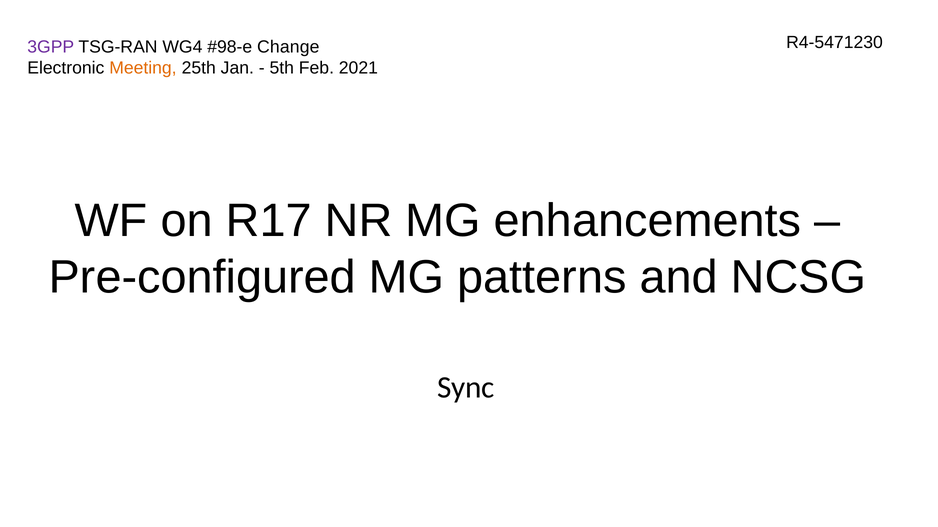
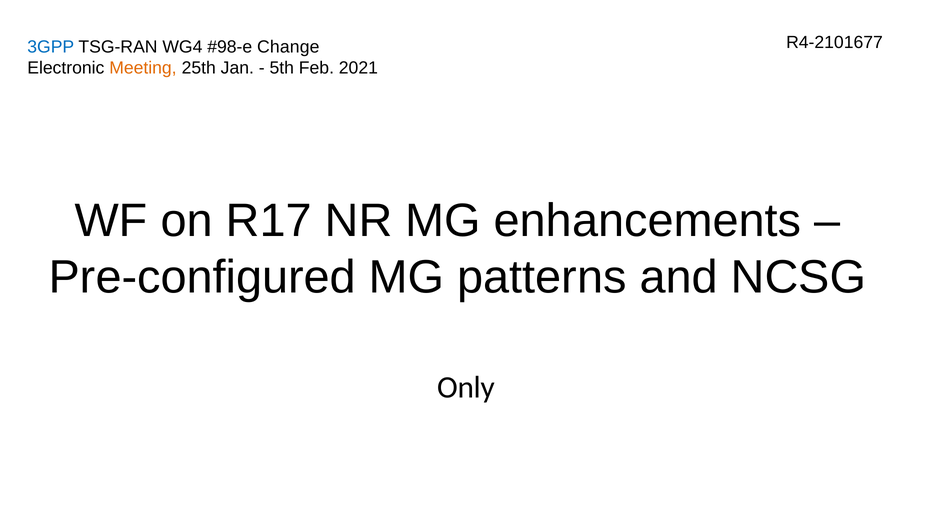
R4-5471230: R4-5471230 -> R4-2101677
3GPP colour: purple -> blue
Sync: Sync -> Only
